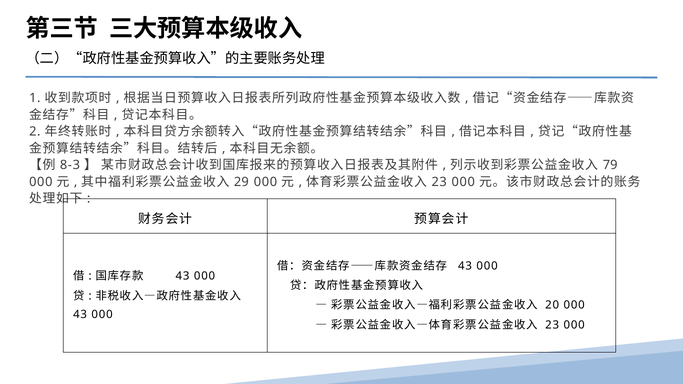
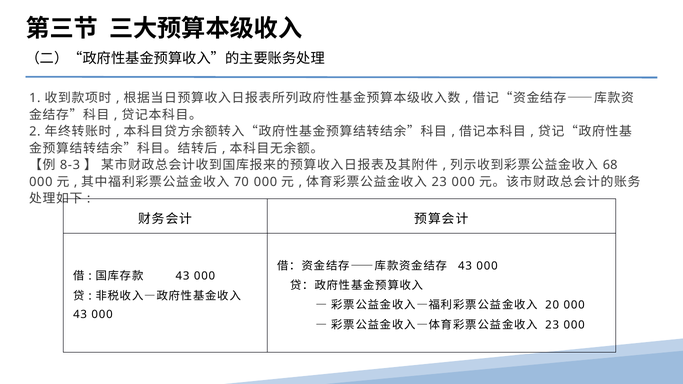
79: 79 -> 68
29: 29 -> 70
